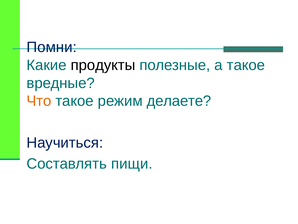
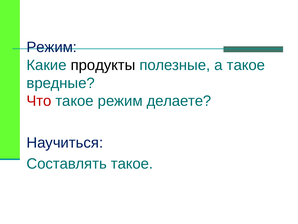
Помни at (52, 47): Помни -> Режим
Что colour: orange -> red
Составлять пищи: пищи -> такое
